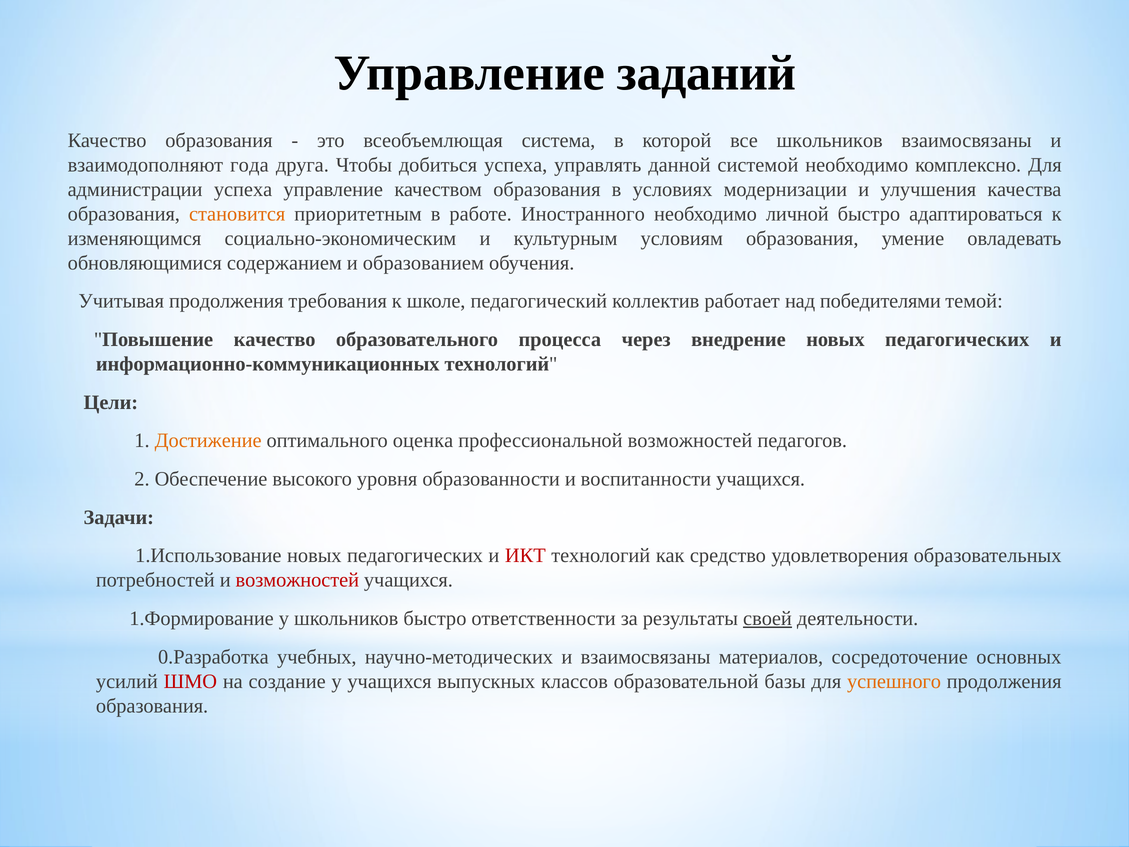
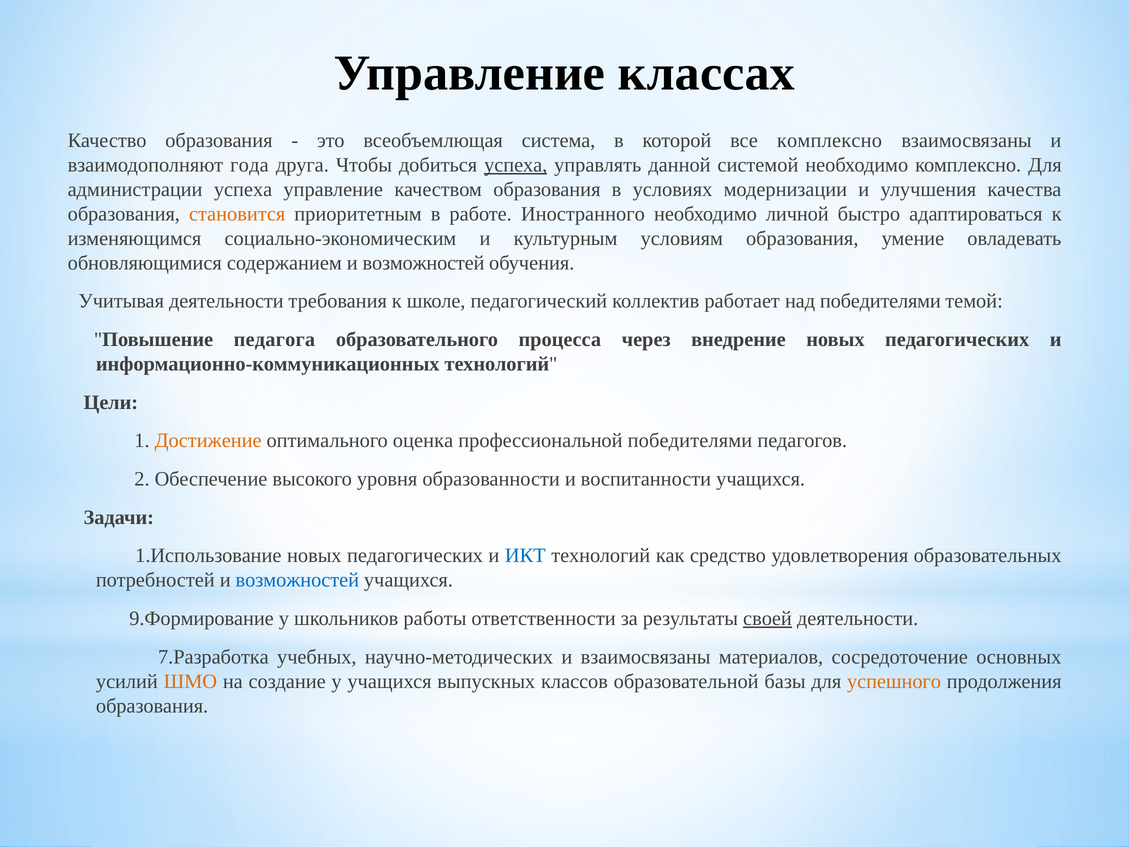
заданий: заданий -> классах
все школьников: школьников -> комплексно
успеха at (516, 165) underline: none -> present
содержанием и образованием: образованием -> возможностей
Учитывая продолжения: продолжения -> деятельности
Повышение качество: качество -> педагога
профессиональной возможностей: возможностей -> победителями
ИКТ colour: red -> blue
возможностей at (297, 580) colour: red -> blue
1.Формирование: 1.Формирование -> 9.Формирование
школьников быстро: быстро -> работы
0.Разработка: 0.Разработка -> 7.Разработка
ШМО colour: red -> orange
